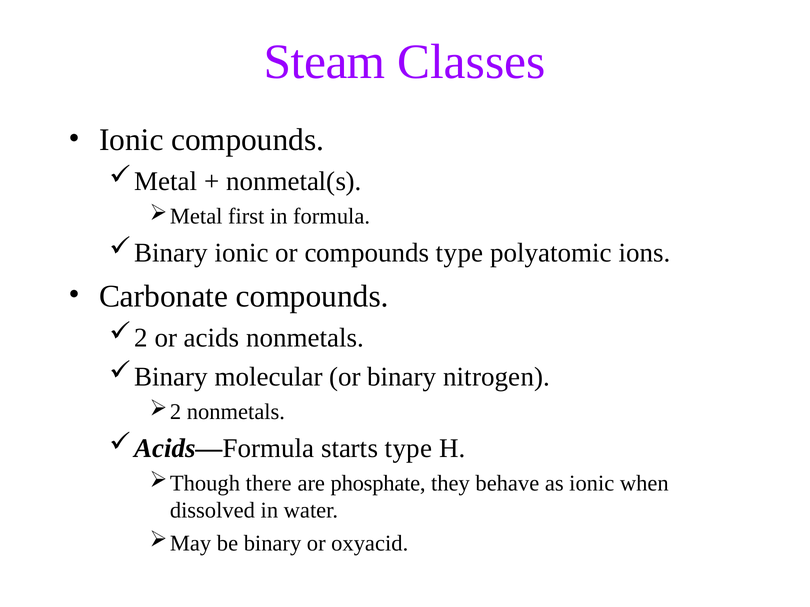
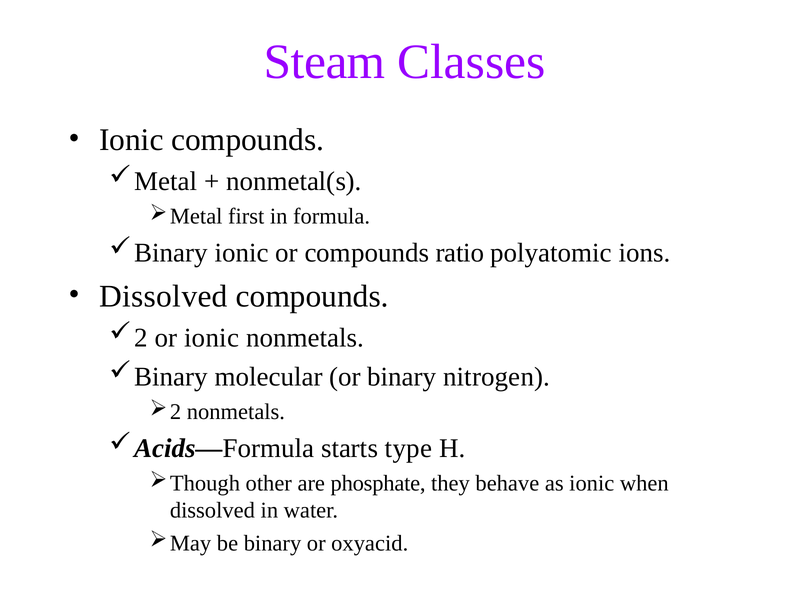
compounds type: type -> ratio
Carbonate at (164, 296): Carbonate -> Dissolved
or acids: acids -> ionic
there: there -> other
